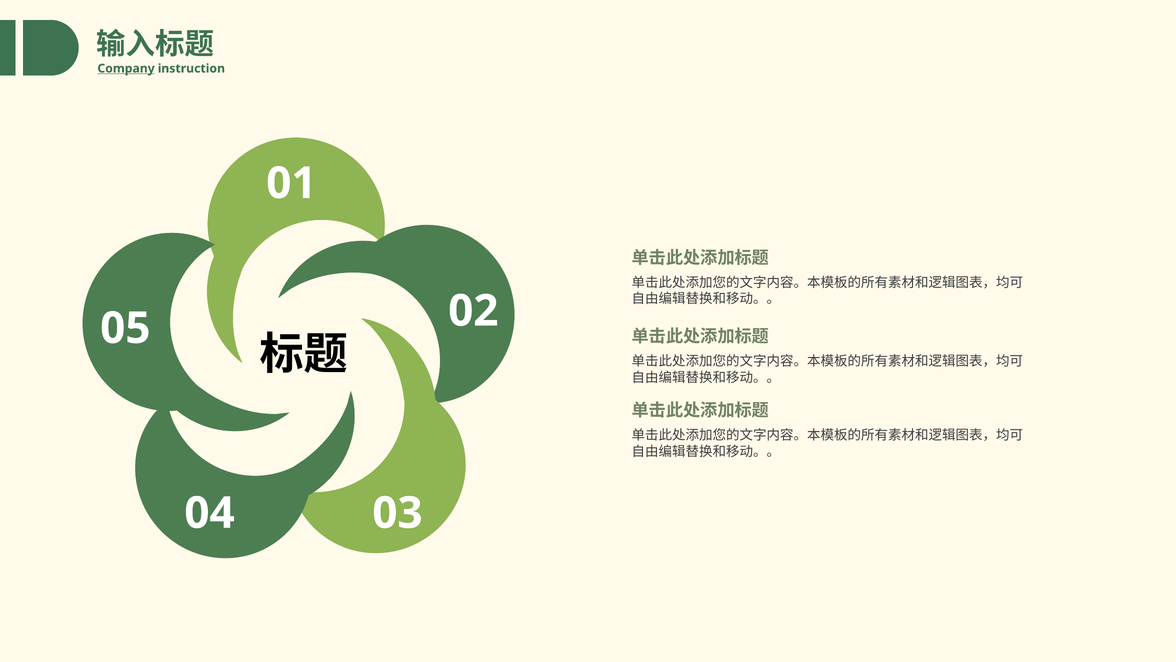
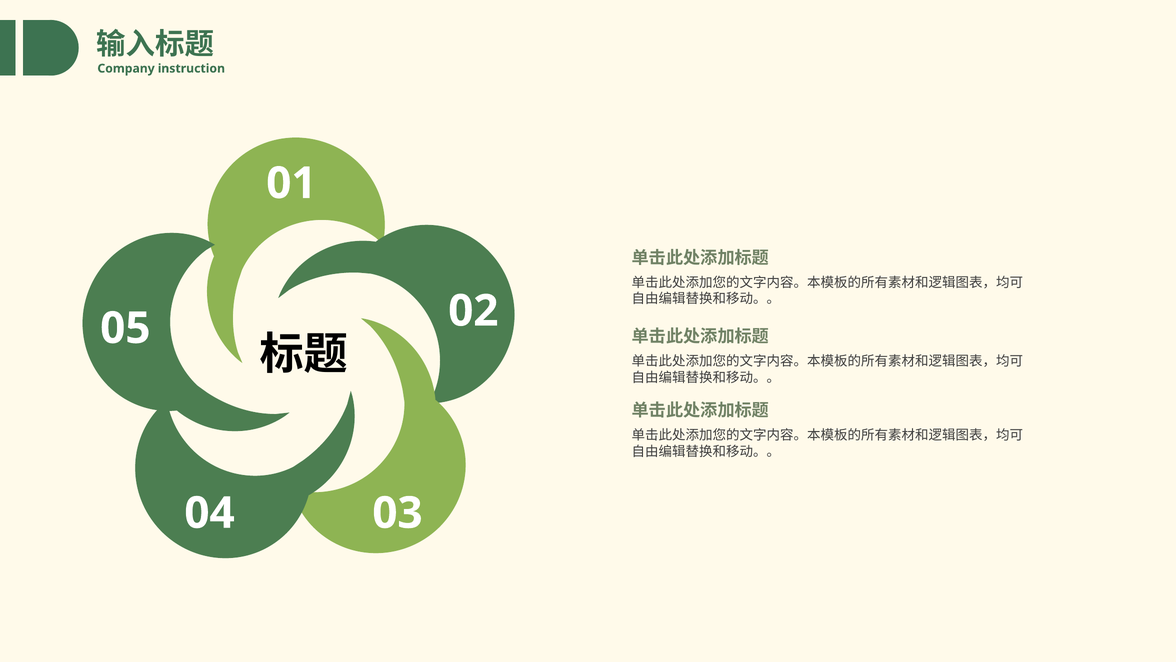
Company underline: present -> none
